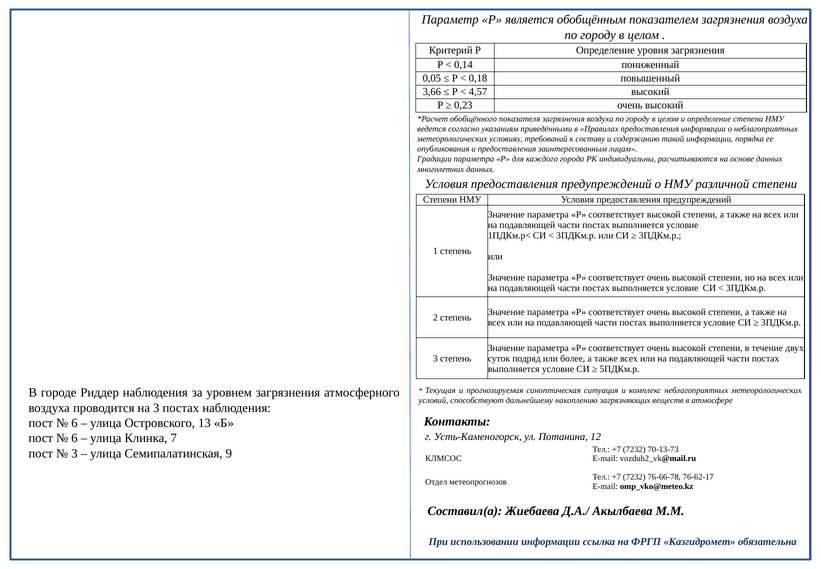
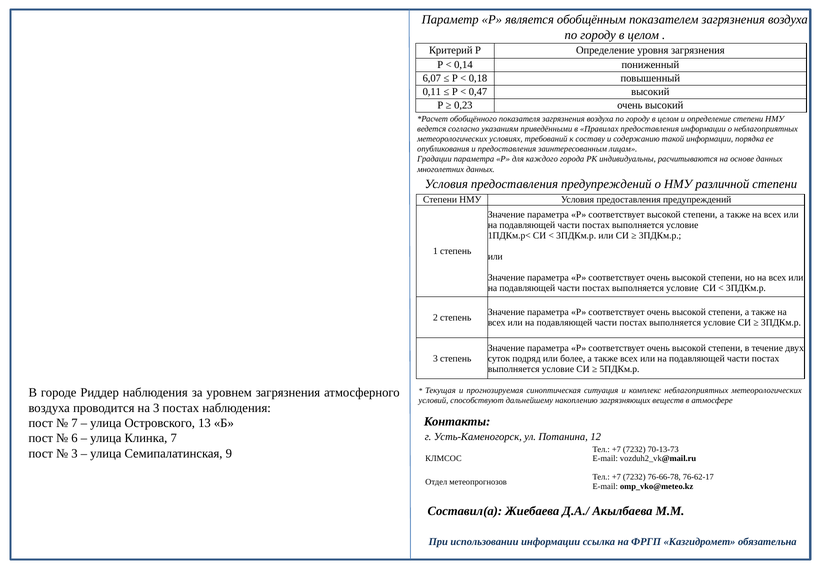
0,05: 0,05 -> 6,07
3,66: 3,66 -> 0,11
4,57: 4,57 -> 0,47
6 at (74, 423): 6 -> 7
